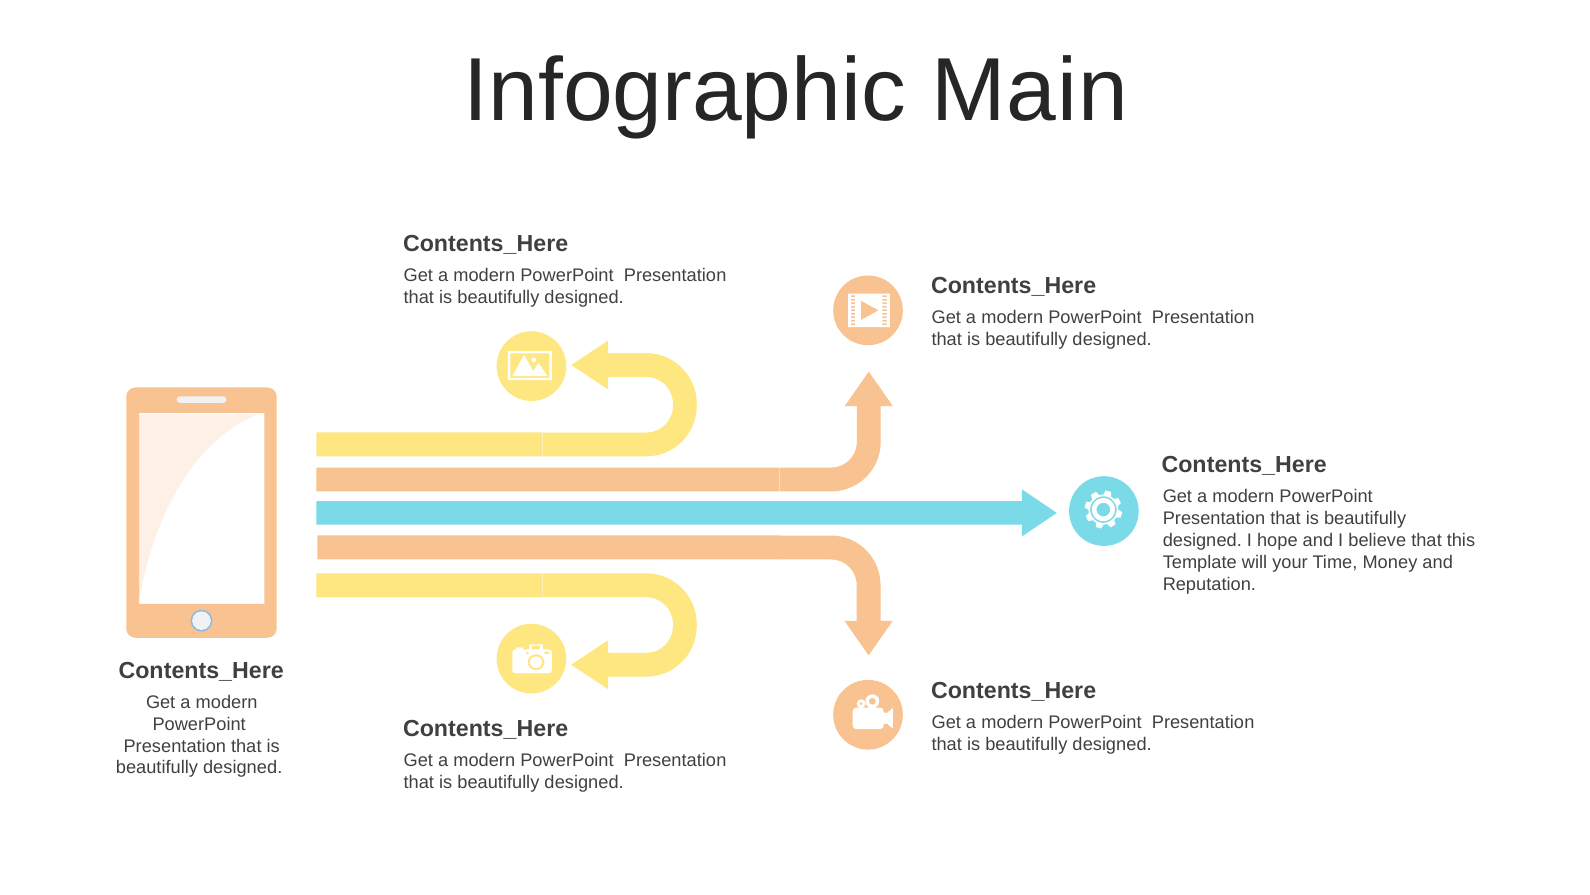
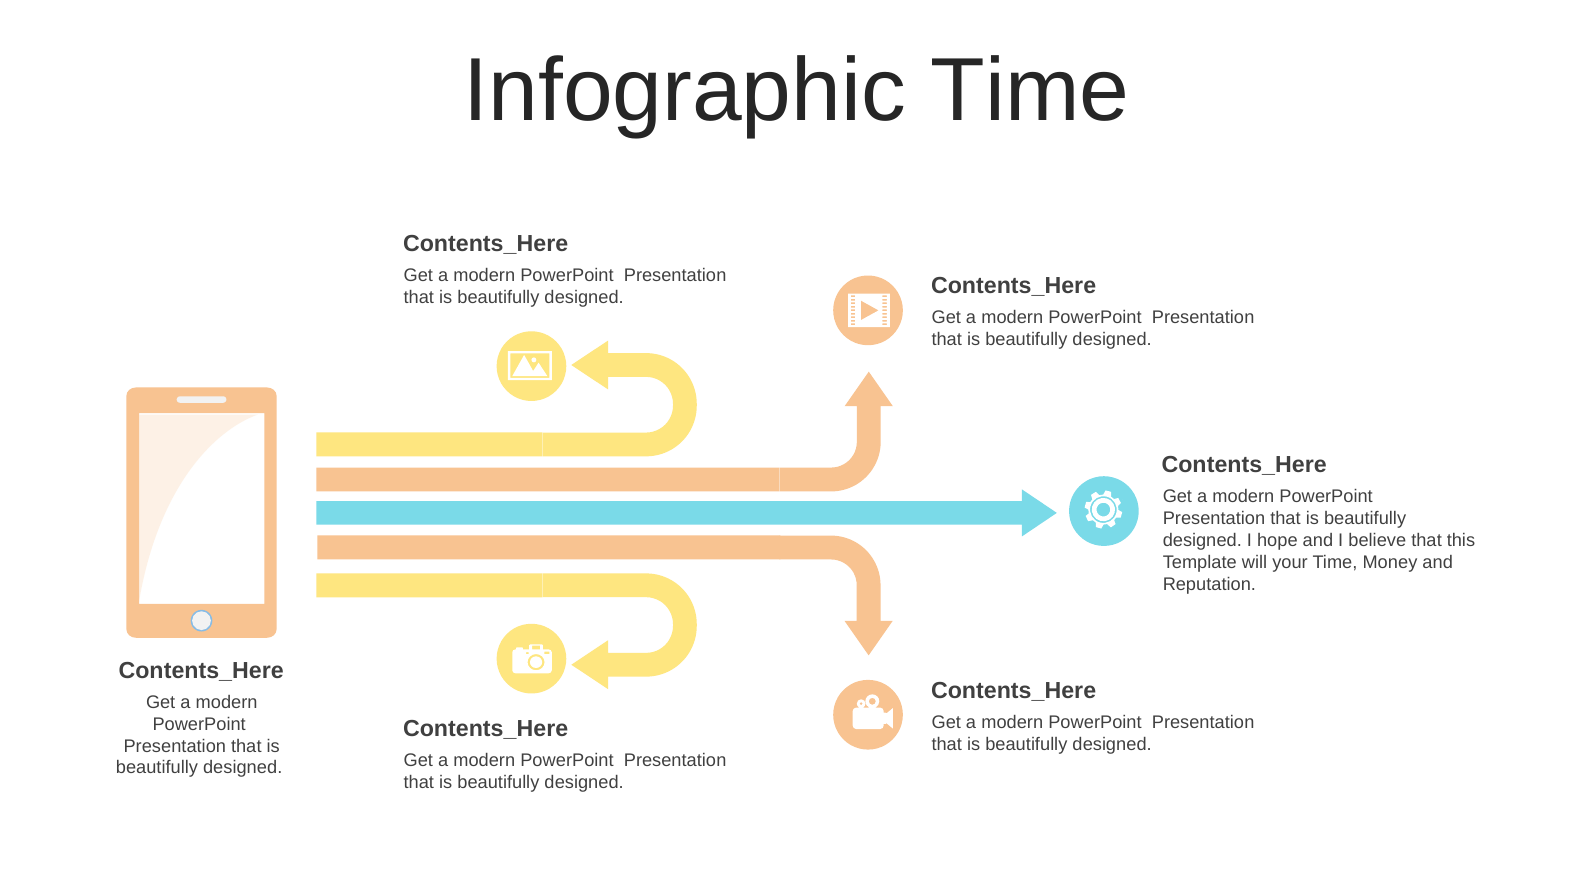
Infographic Main: Main -> Time
